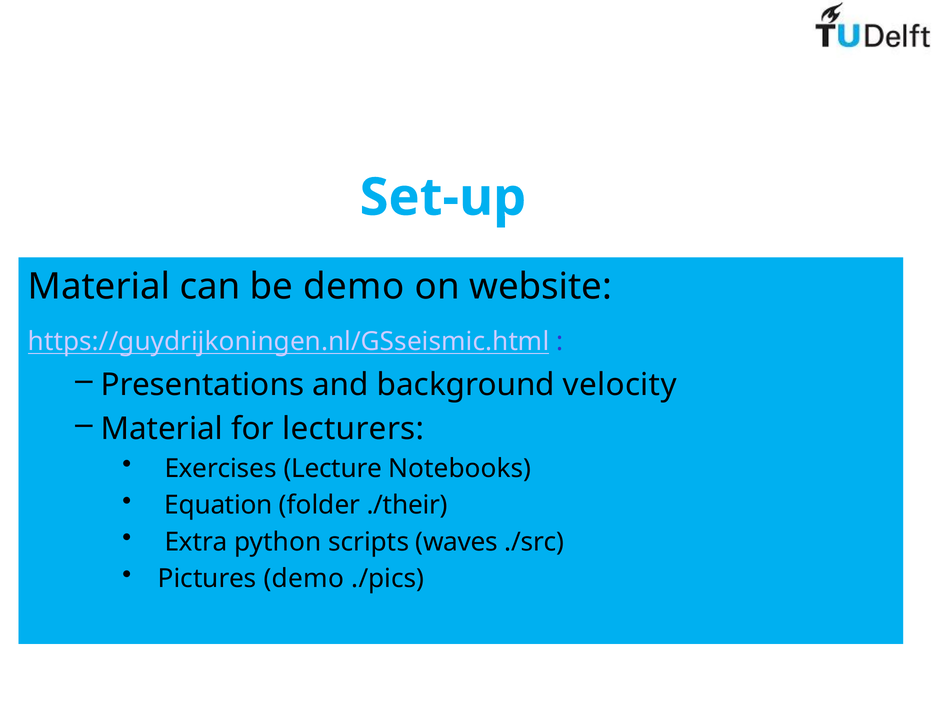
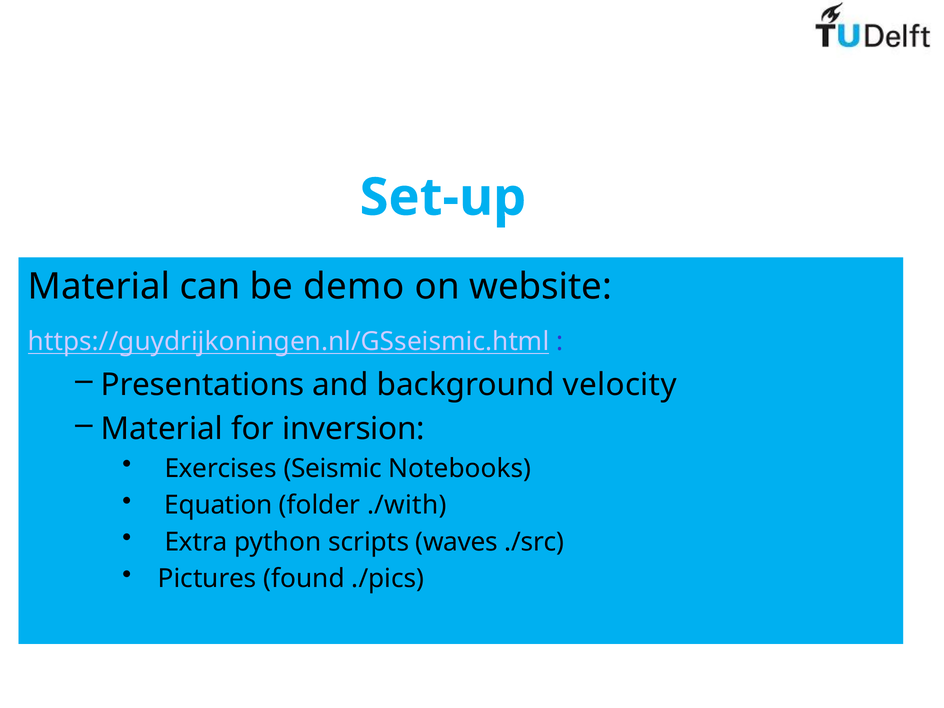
lecturers: lecturers -> inversion
Lecture: Lecture -> Seismic
./their: ./their -> ./with
Pictures demo: demo -> found
